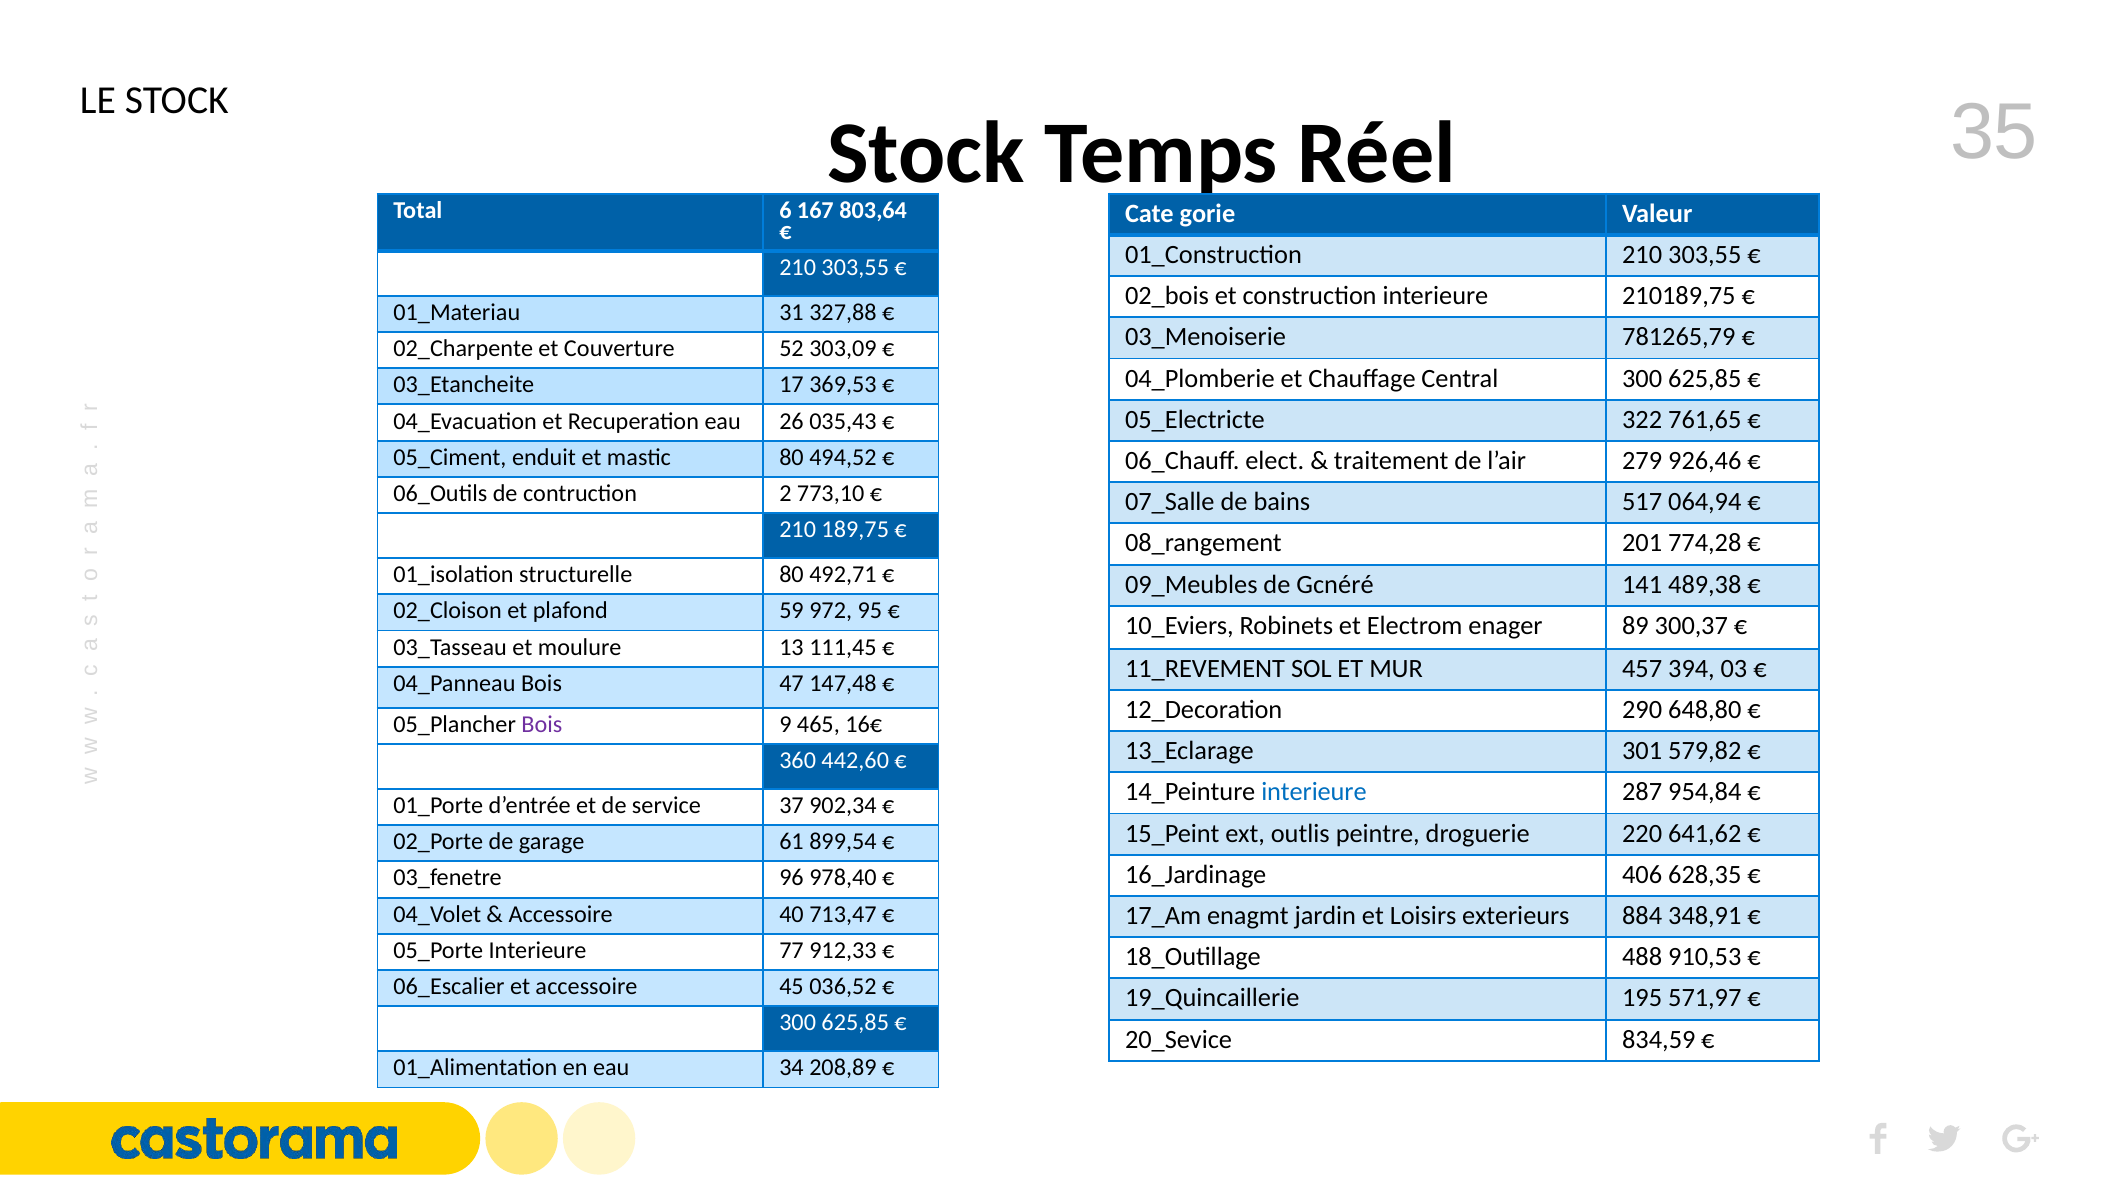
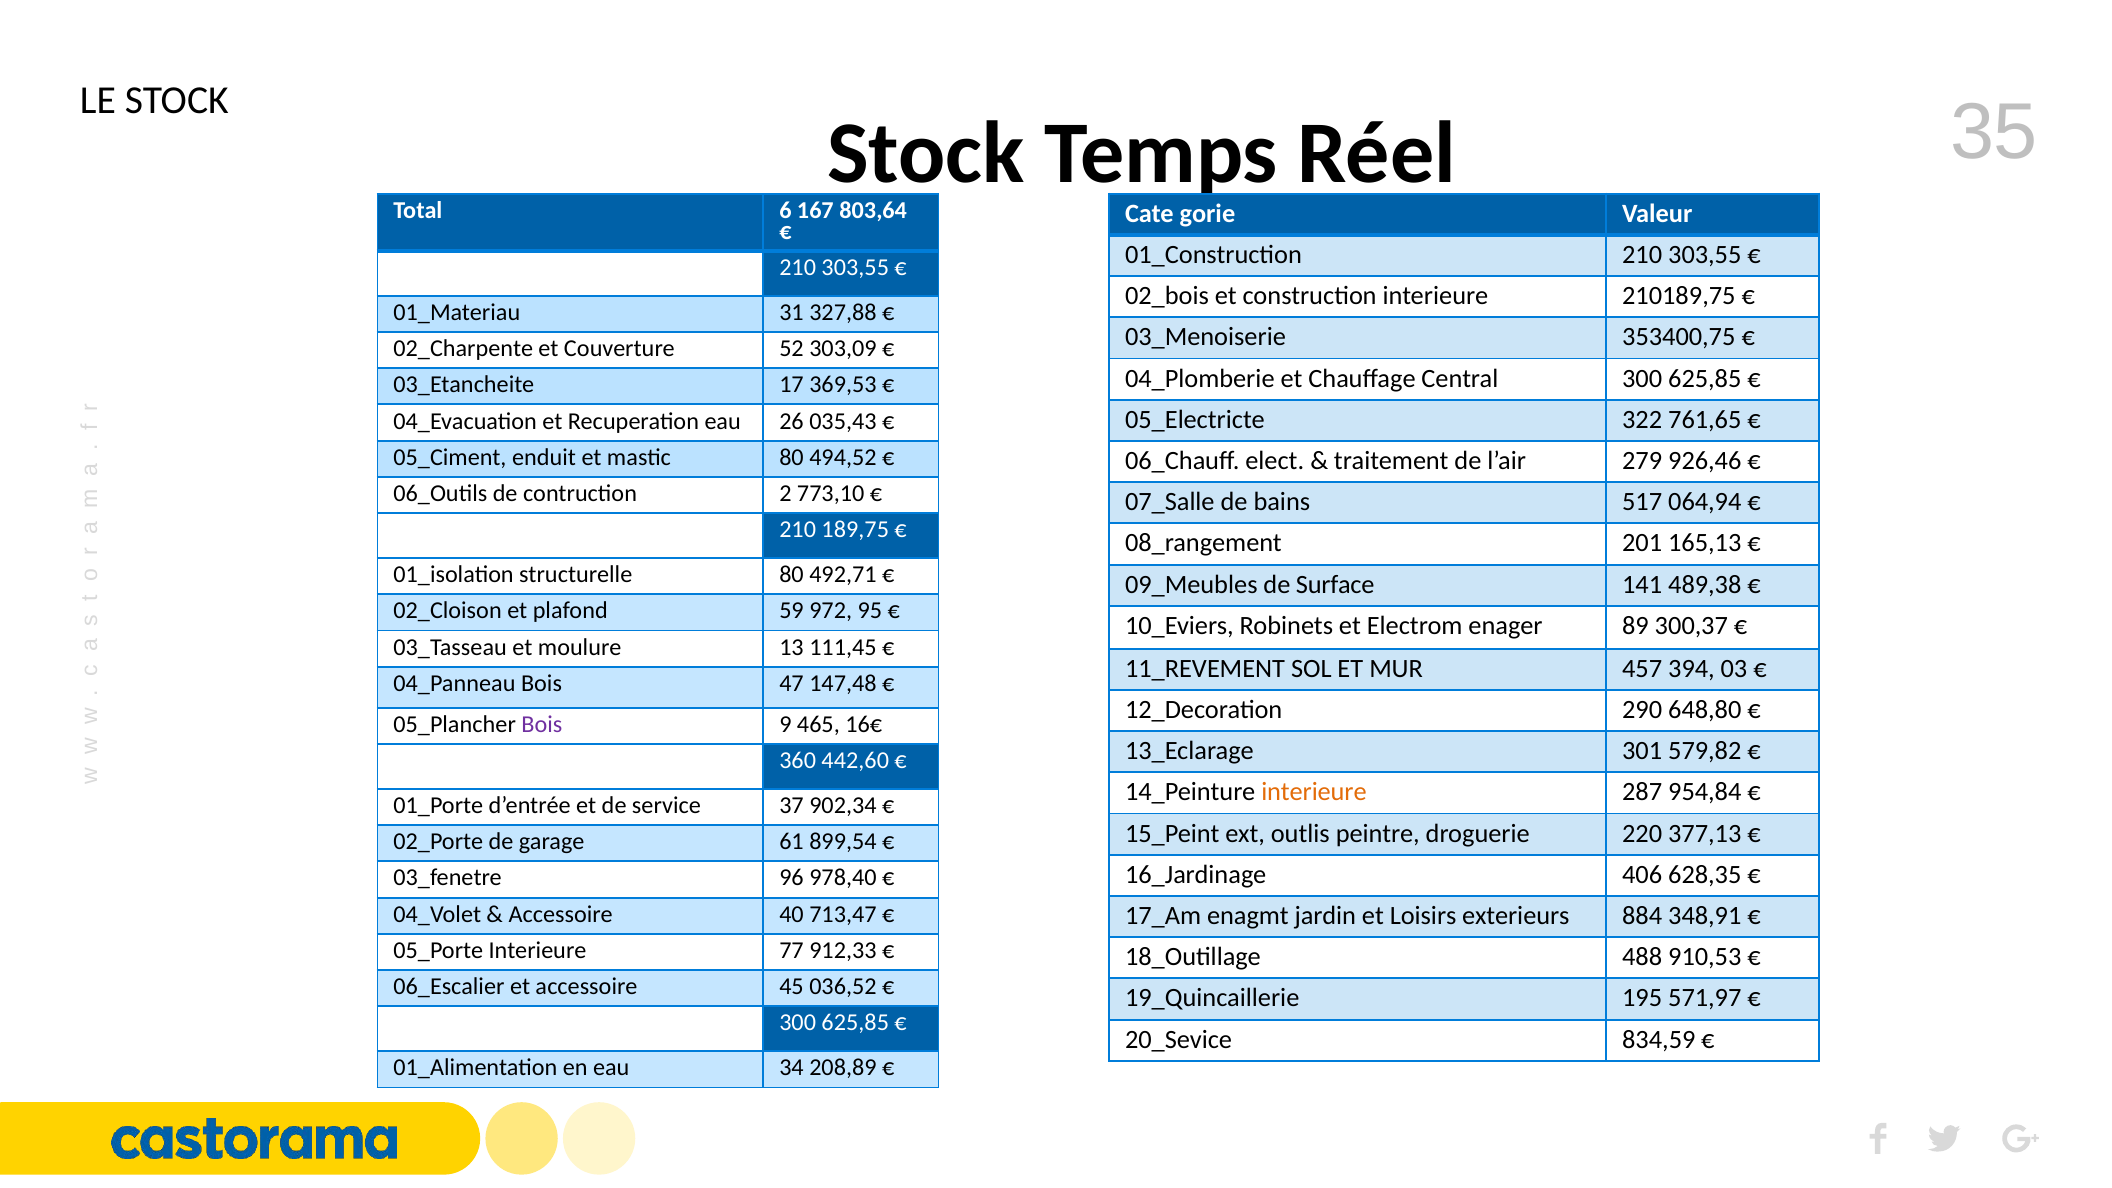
781265,79: 781265,79 -> 353400,75
774,28: 774,28 -> 165,13
Gcnéré: Gcnéré -> Surface
interieure at (1314, 792) colour: blue -> orange
641,62: 641,62 -> 377,13
